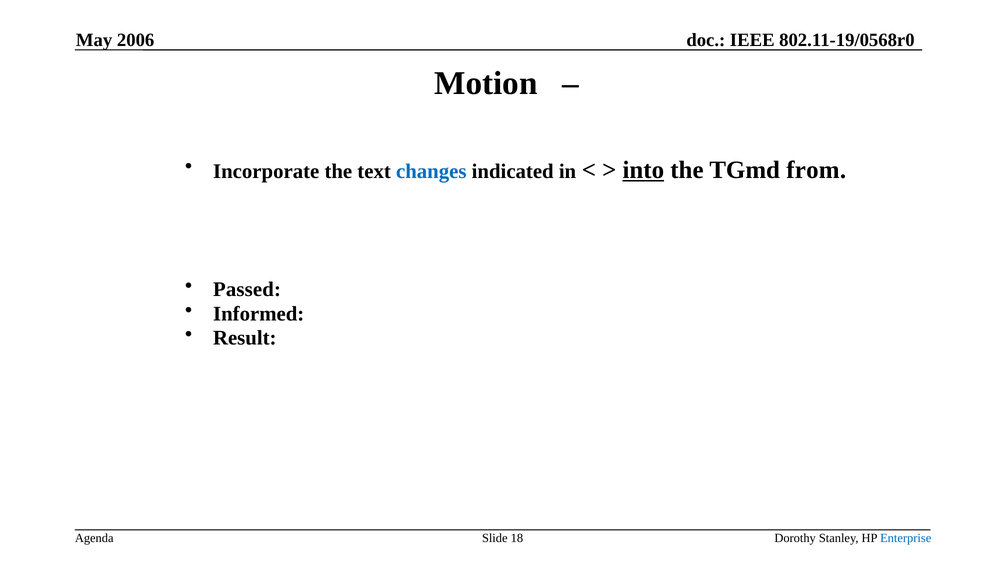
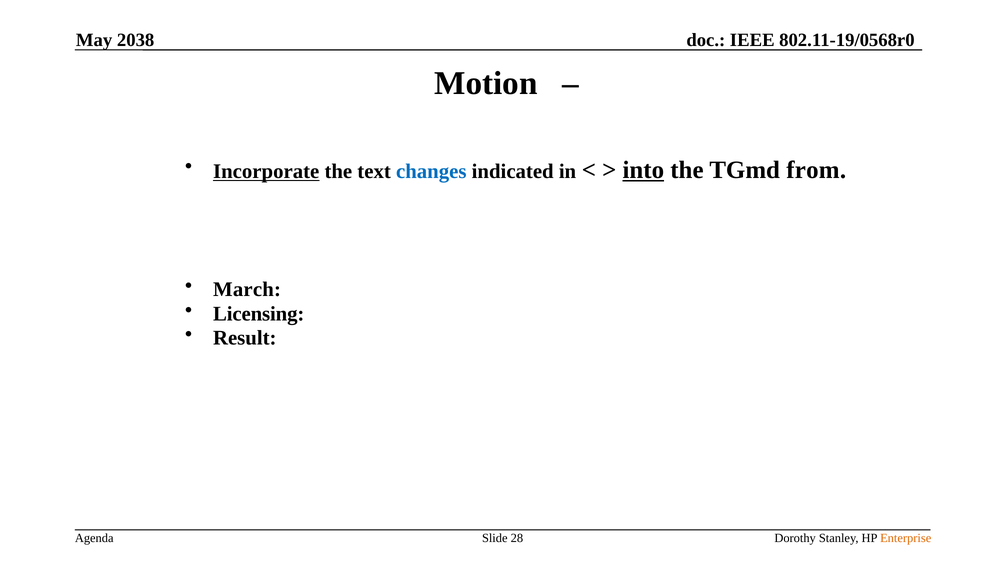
2006: 2006 -> 2038
Incorporate underline: none -> present
Passed: Passed -> March
Informed: Informed -> Licensing
18: 18 -> 28
Enterprise colour: blue -> orange
